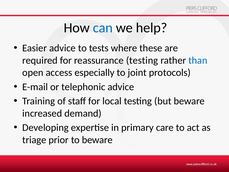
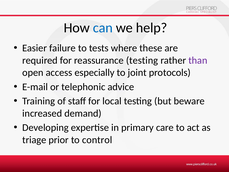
Easier advice: advice -> failure
than colour: blue -> purple
to beware: beware -> control
